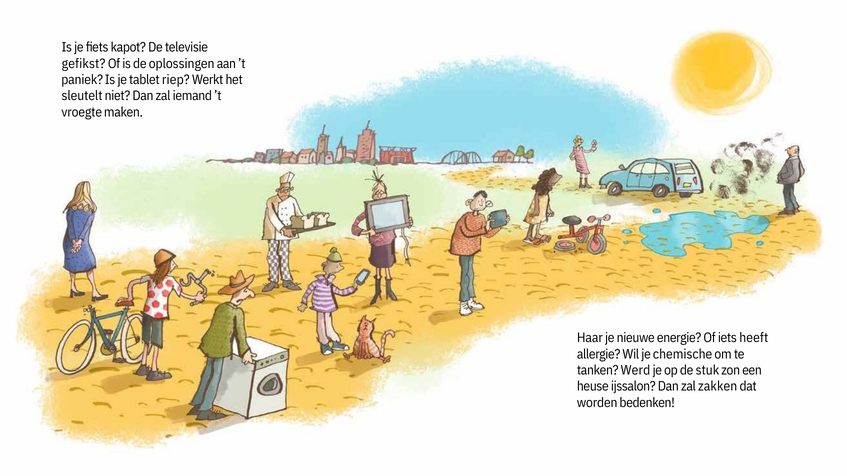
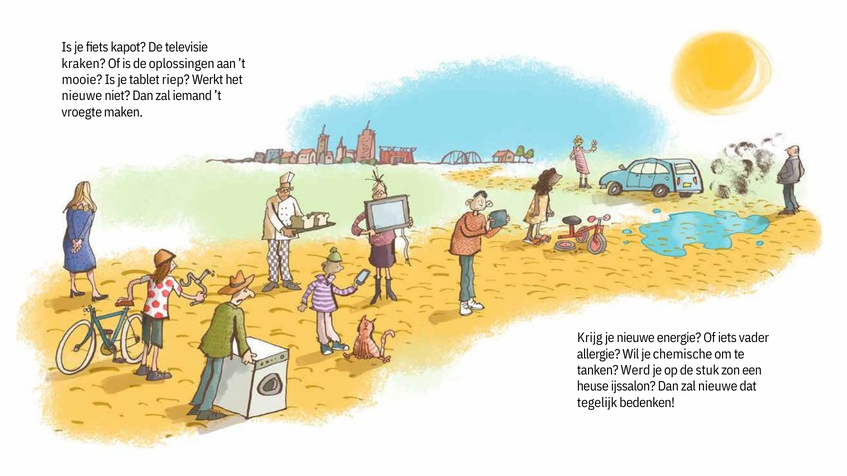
gefikst: gefikst -> kraken
paniek: paniek -> mooie
sleutelt at (82, 96): sleutelt -> nieuwe
Haar: Haar -> Krijg
heeft: heeft -> vader
zal zakken: zakken -> nieuwe
worden: worden -> tegelijk
